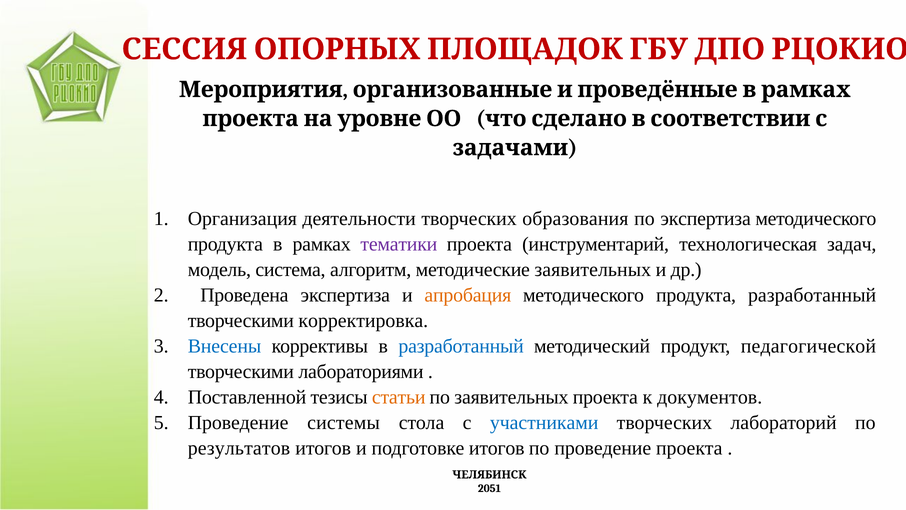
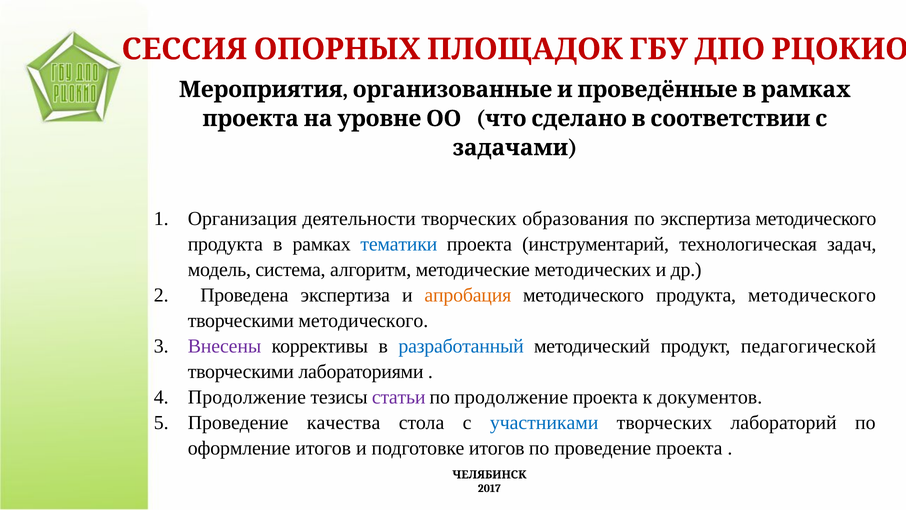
тематики colour: purple -> blue
методические заявительных: заявительных -> методических
продукта разработанный: разработанный -> методического
творческими корректировка: корректировка -> методического
Внесены colour: blue -> purple
Поставленной at (247, 397): Поставленной -> Продолжение
статьи colour: orange -> purple
по заявительных: заявительных -> продолжение
системы: системы -> качества
результатов: результатов -> оформление
2051: 2051 -> 2017
